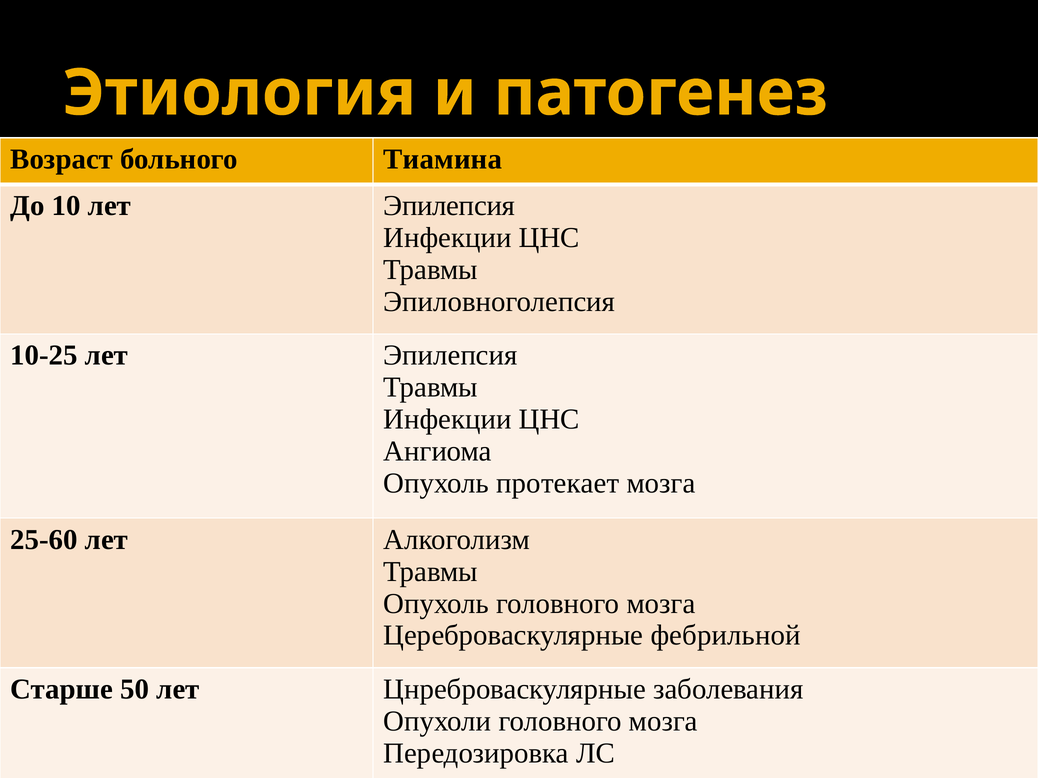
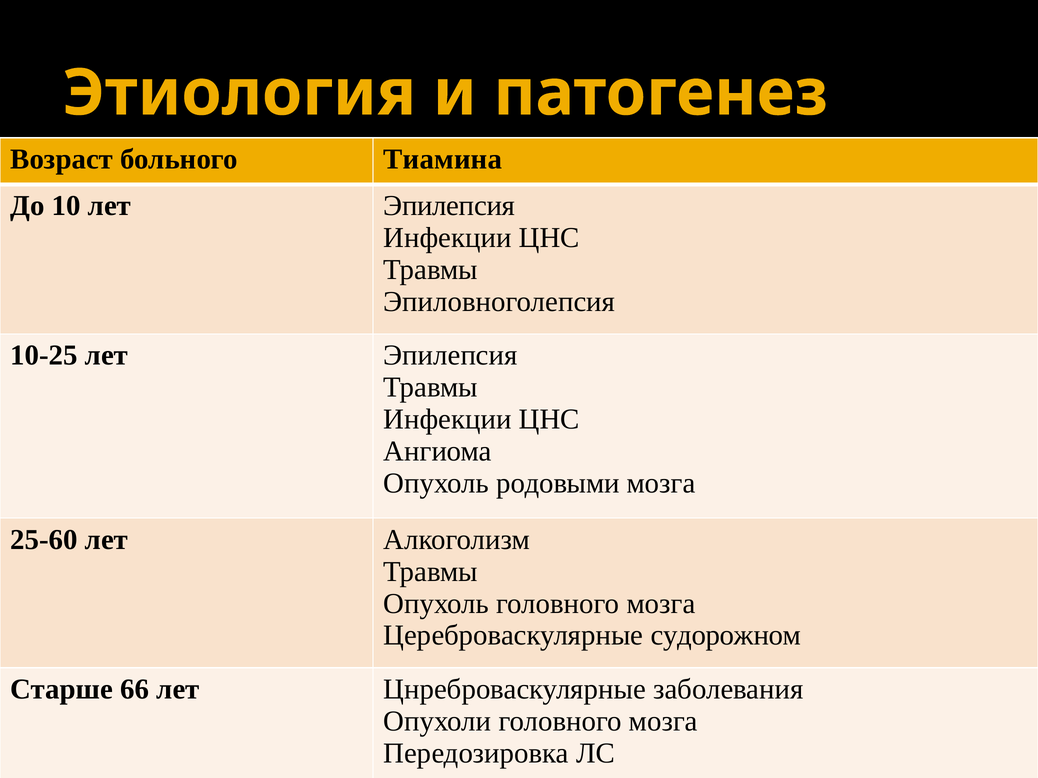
протекает: протекает -> родовыми
фебрильной: фебрильной -> судорожном
50: 50 -> 66
